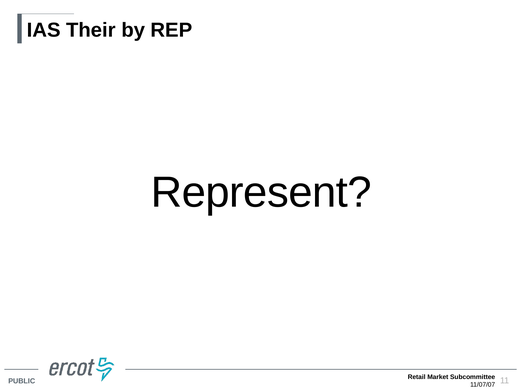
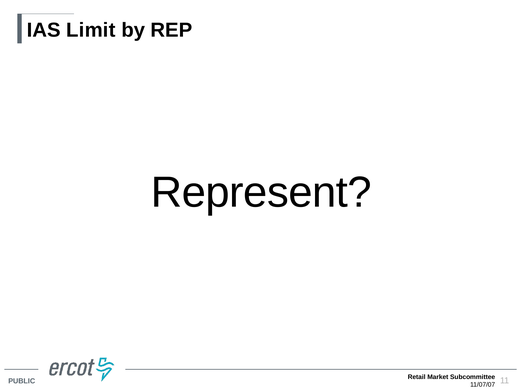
Their: Their -> Limit
